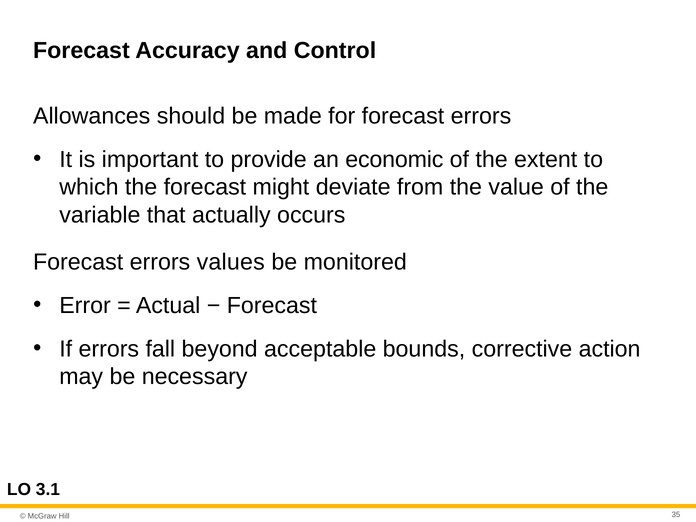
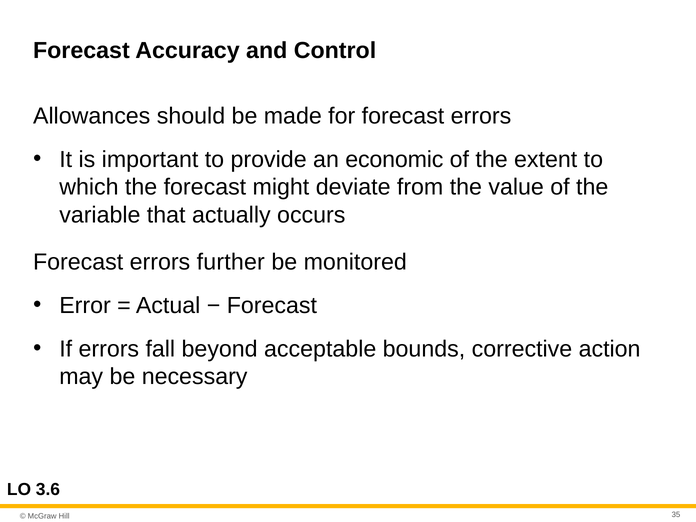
values: values -> further
3.1: 3.1 -> 3.6
